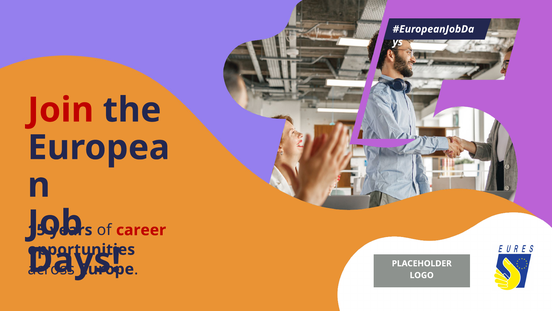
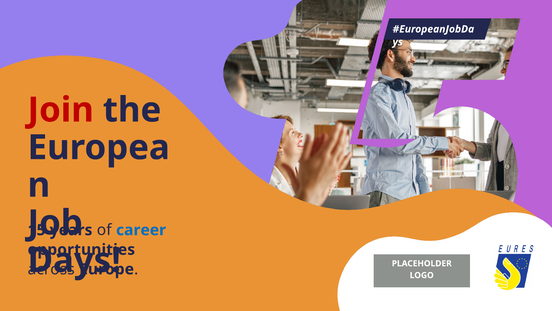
career colour: red -> blue
